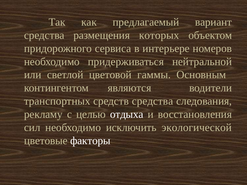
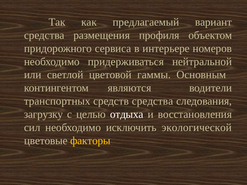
которых: которых -> профиля
рекламу: рекламу -> загрузку
факторы colour: white -> yellow
